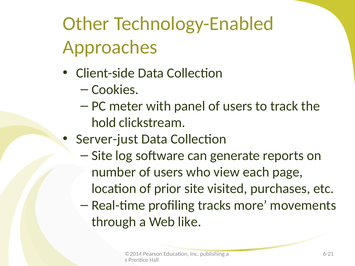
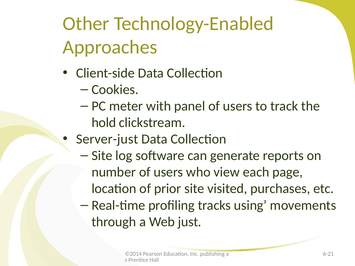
more: more -> using
like: like -> just
